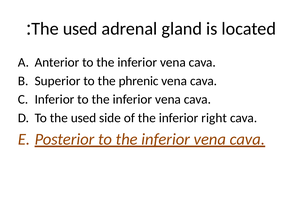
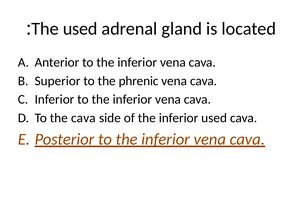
To the used: used -> cava
inferior right: right -> used
